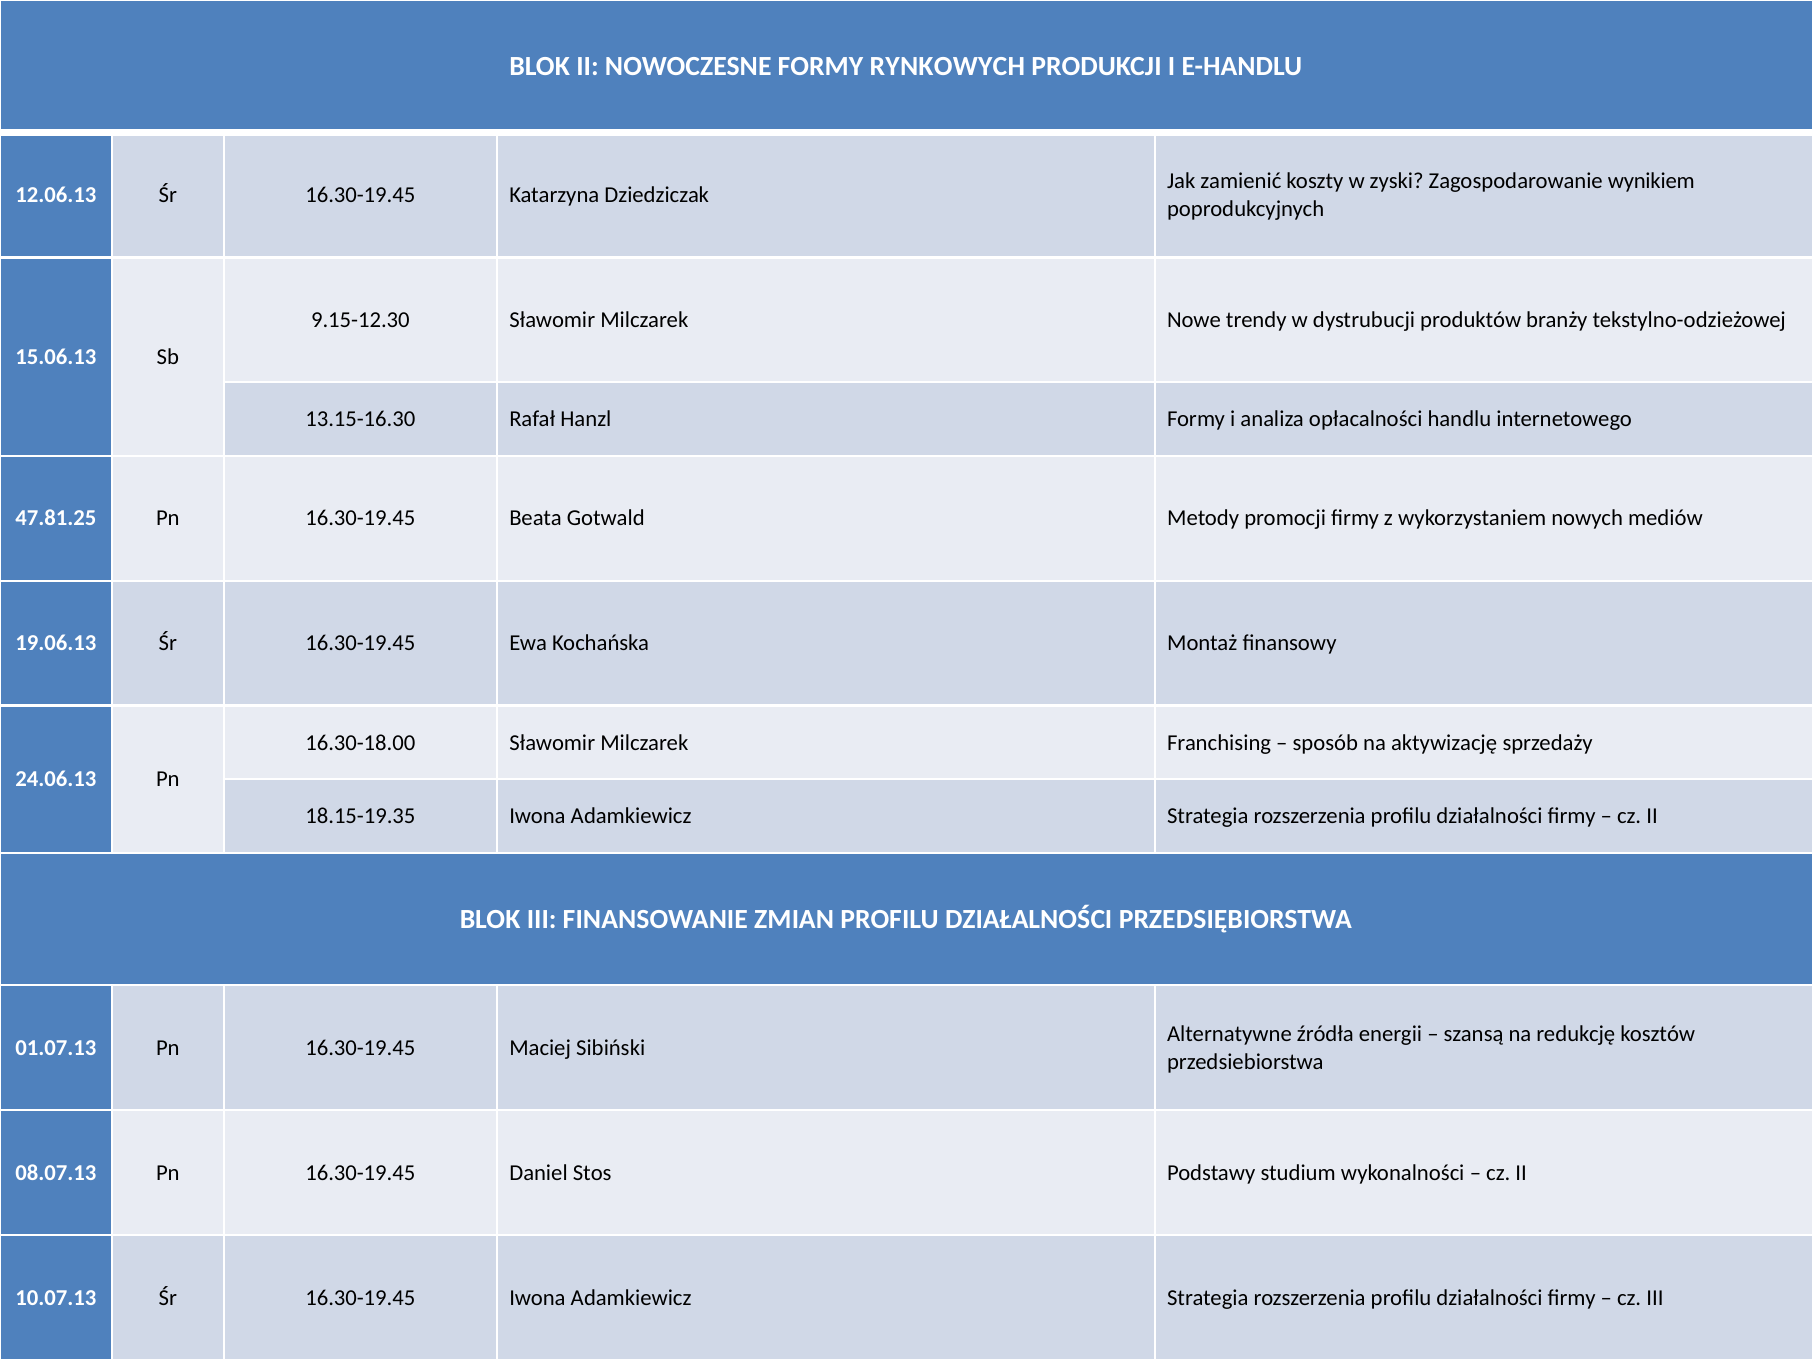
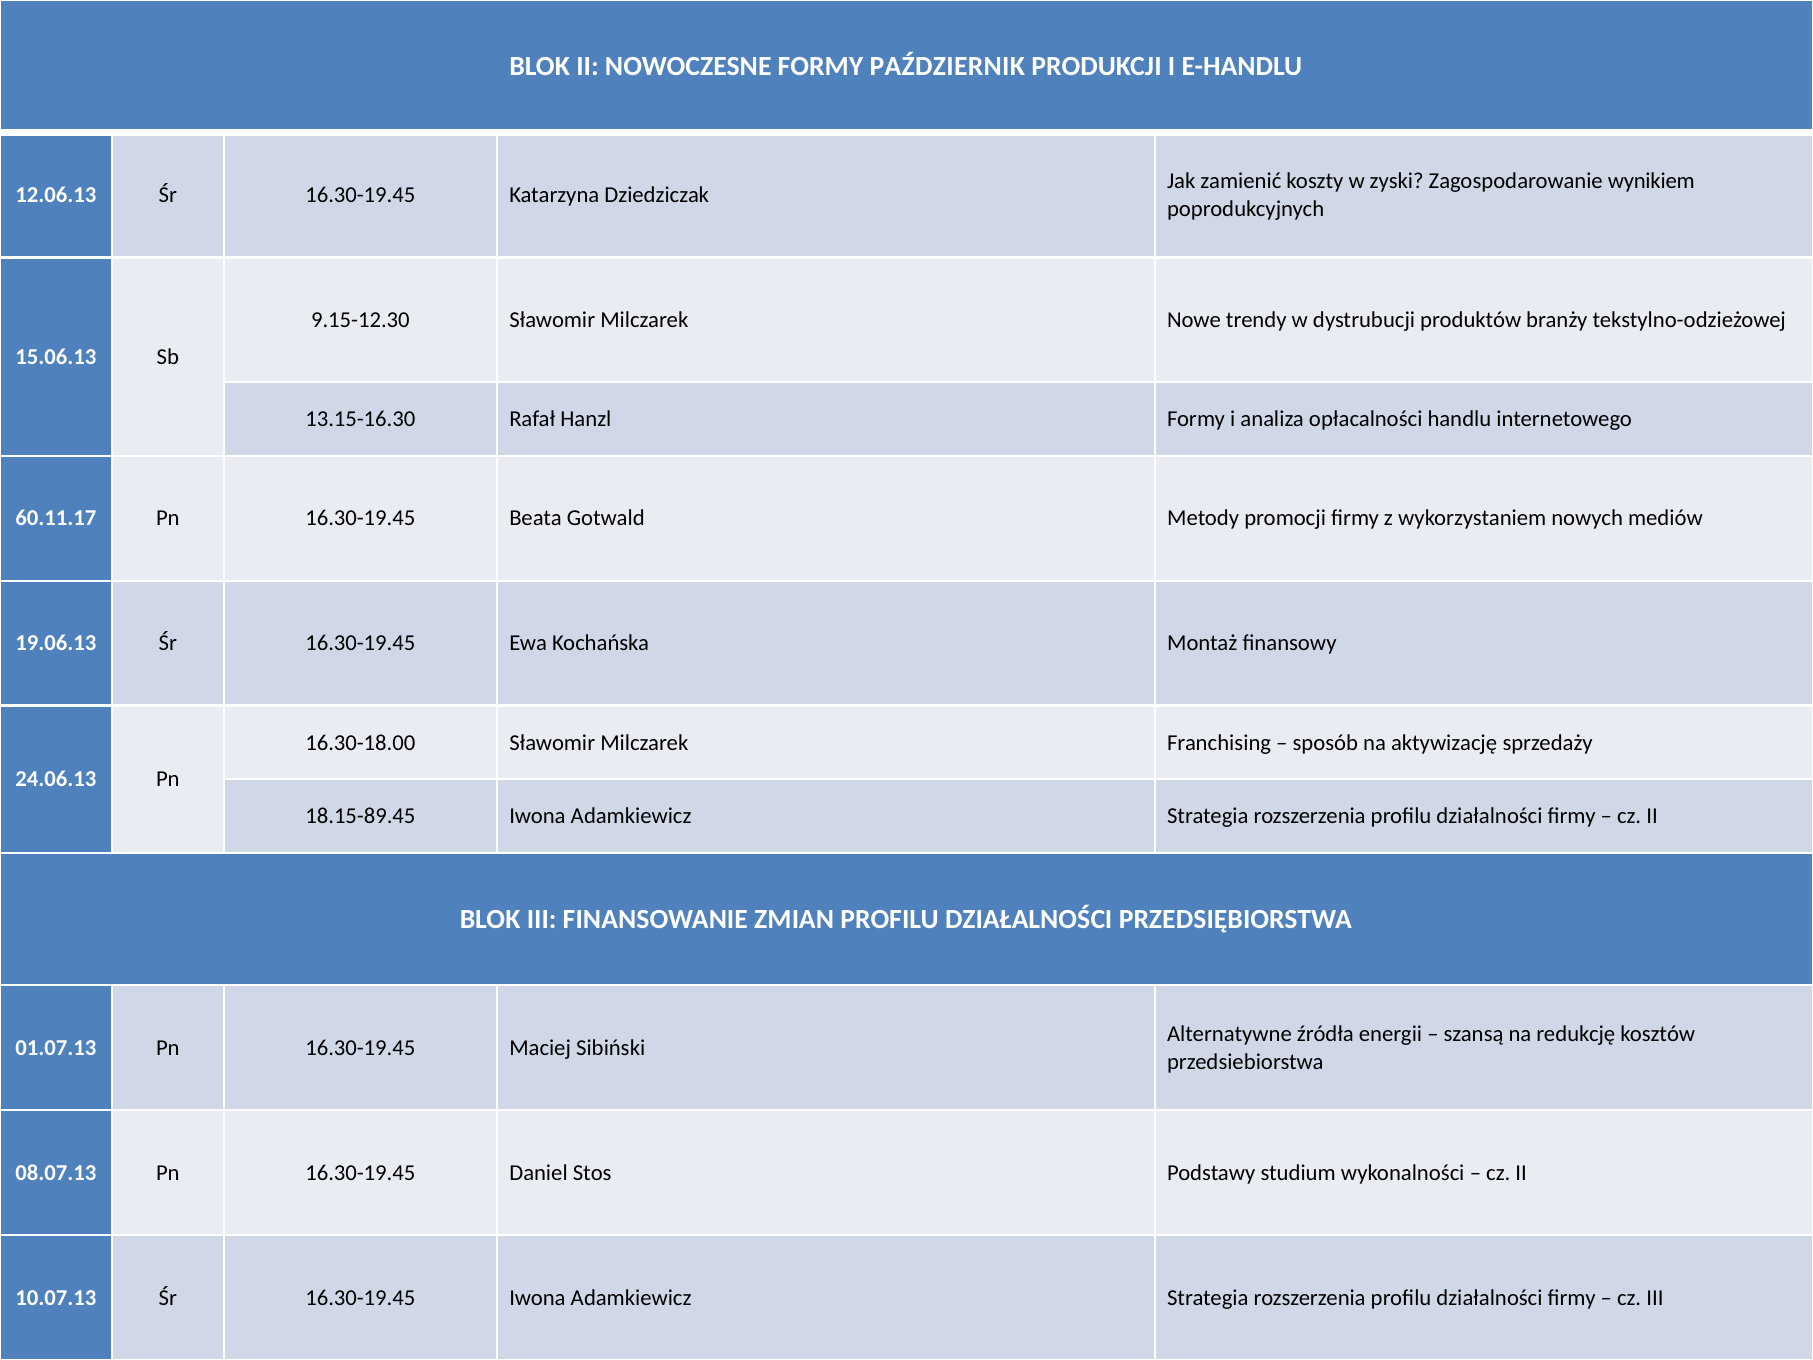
RYNKOWYCH: RYNKOWYCH -> PAŹDZIERNIK
47.81.25: 47.81.25 -> 60.11.17
18.15-19.35: 18.15-19.35 -> 18.15-89.45
